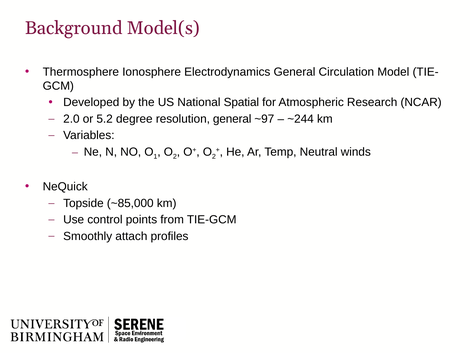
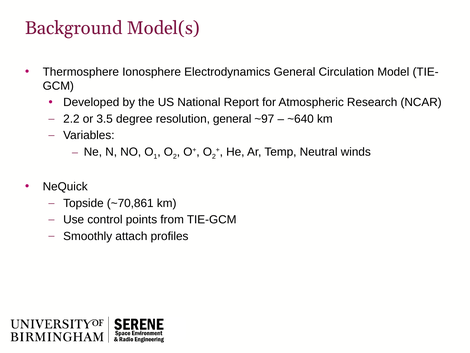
Spatial: Spatial -> Report
2.0: 2.0 -> 2.2
5.2: 5.2 -> 3.5
~244: ~244 -> ~640
~85,000: ~85,000 -> ~70,861
